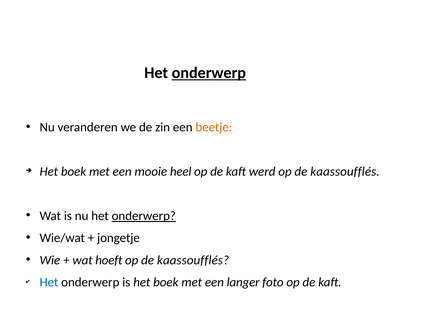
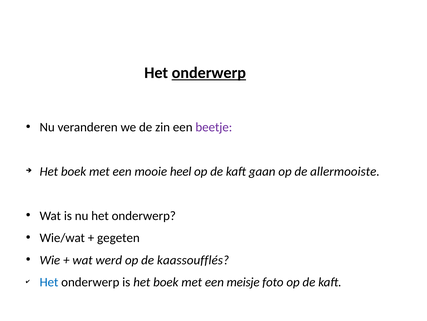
beetje colour: orange -> purple
werd: werd -> gaan
kaassoufflés at (345, 171): kaassoufflés -> allermooiste
onderwerp at (144, 215) underline: present -> none
jongetje: jongetje -> gegeten
hoeft: hoeft -> werd
langer: langer -> meisje
